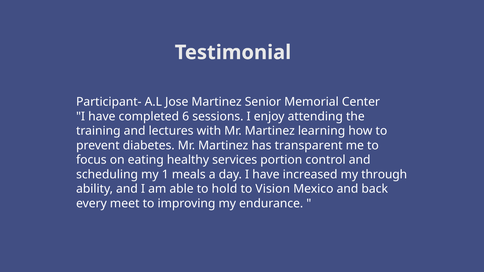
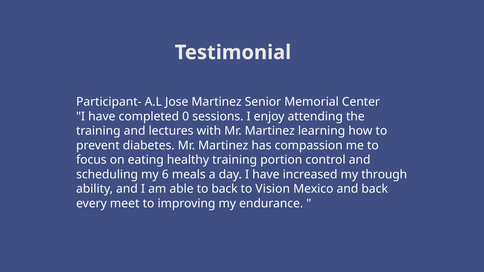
6: 6 -> 0
transparent: transparent -> compassion
healthy services: services -> training
1: 1 -> 6
to hold: hold -> back
